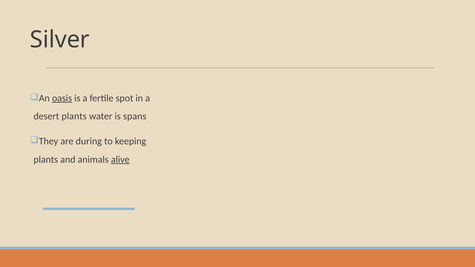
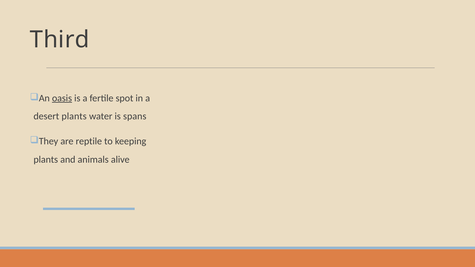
Silver: Silver -> Third
during: during -> reptile
alive underline: present -> none
